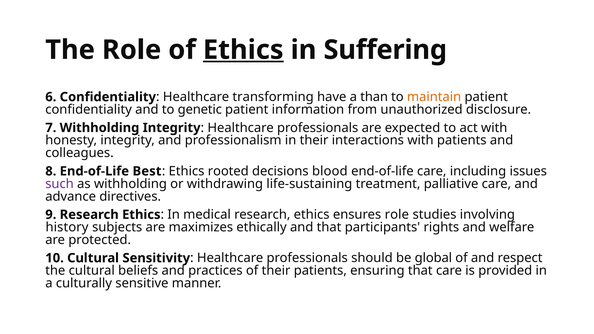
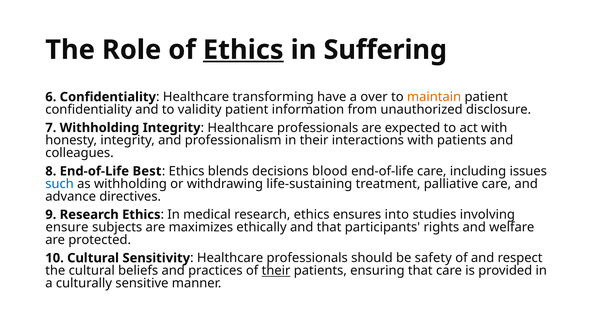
than: than -> over
genetic: genetic -> validity
rooted: rooted -> blends
such colour: purple -> blue
ensures role: role -> into
history: history -> ensure
global: global -> safety
their at (276, 271) underline: none -> present
